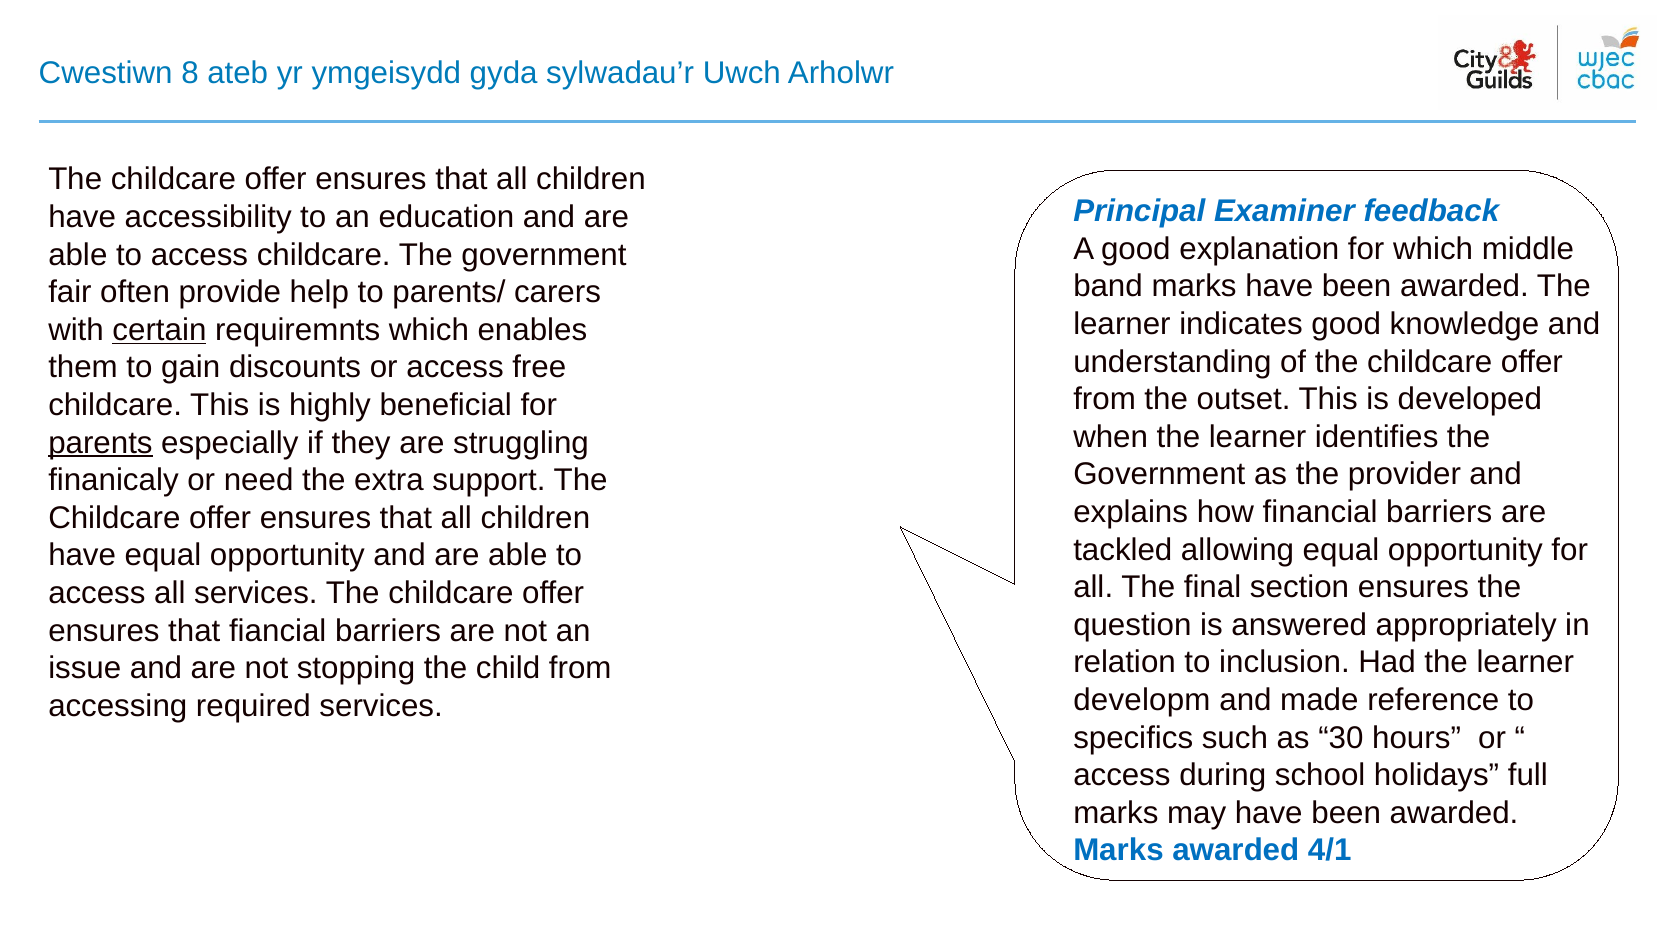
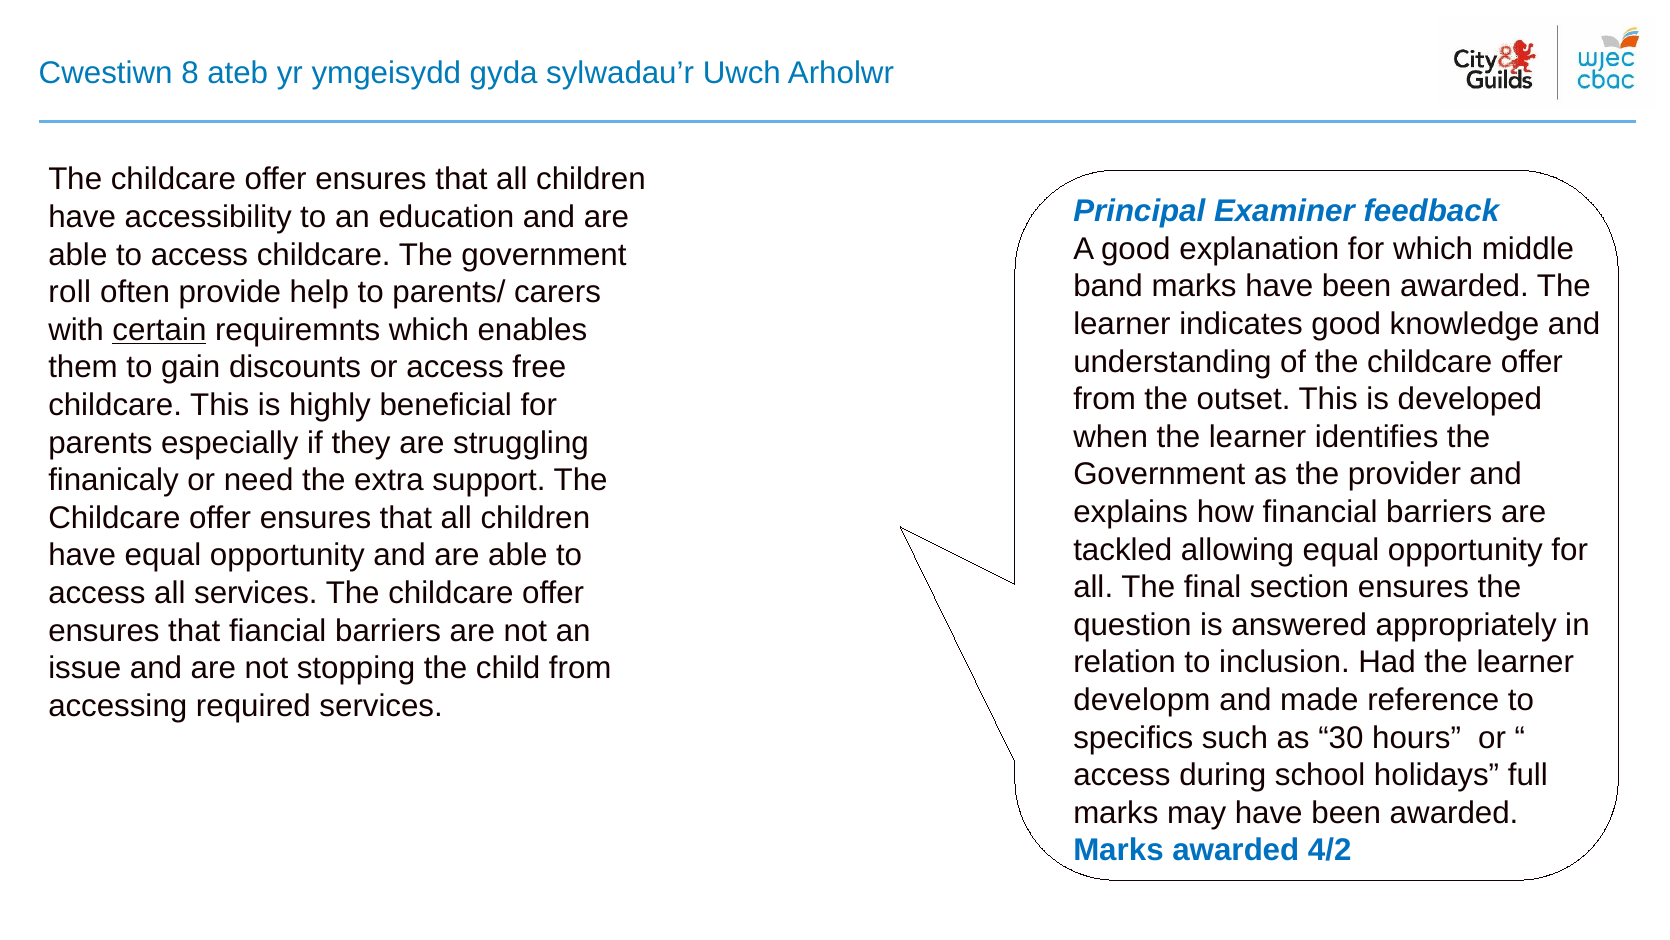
fair: fair -> roll
parents underline: present -> none
4/1: 4/1 -> 4/2
